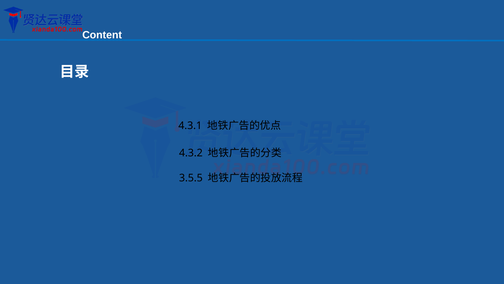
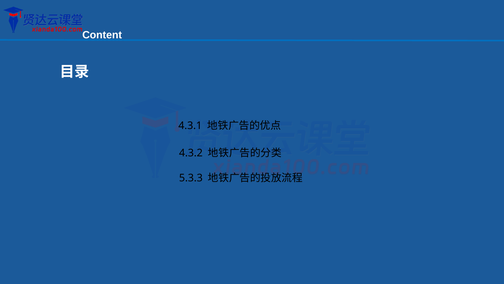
3.5.5: 3.5.5 -> 5.3.3
